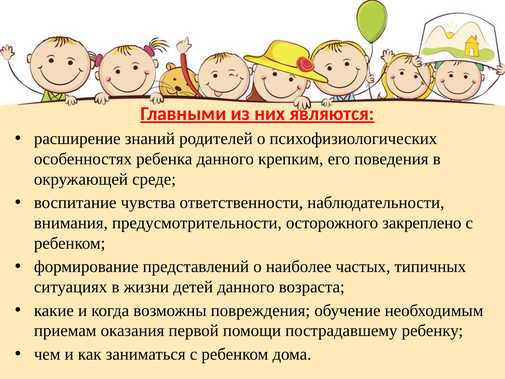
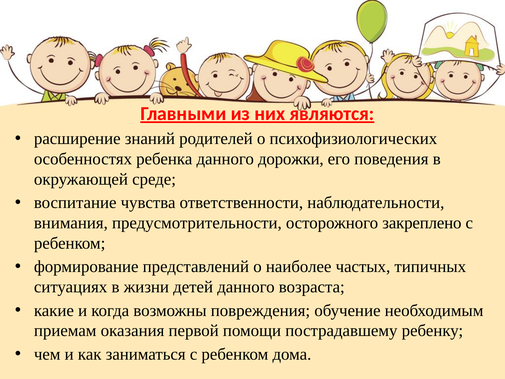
крепким: крепким -> дорожки
